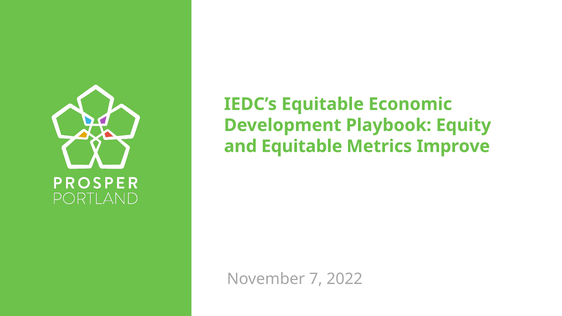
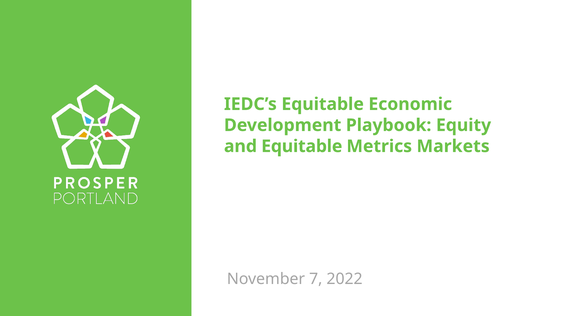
Improve: Improve -> Markets
